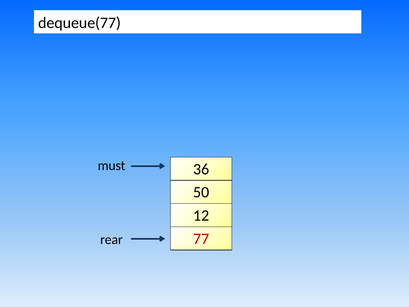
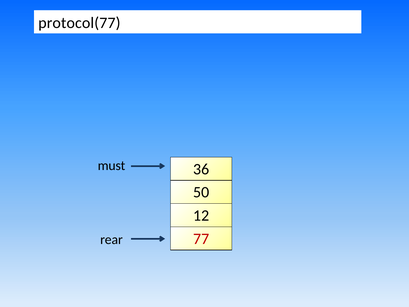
dequeue(77: dequeue(77 -> protocol(77
